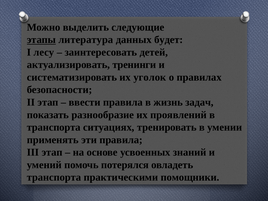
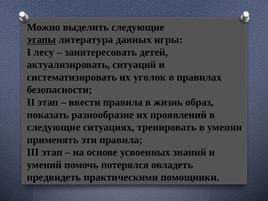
будет: будет -> игры
тренинги: тренинги -> ситуаций
задач: задач -> образ
транспорта at (54, 127): транспорта -> следующие
транспорта at (54, 177): транспорта -> предвидеть
